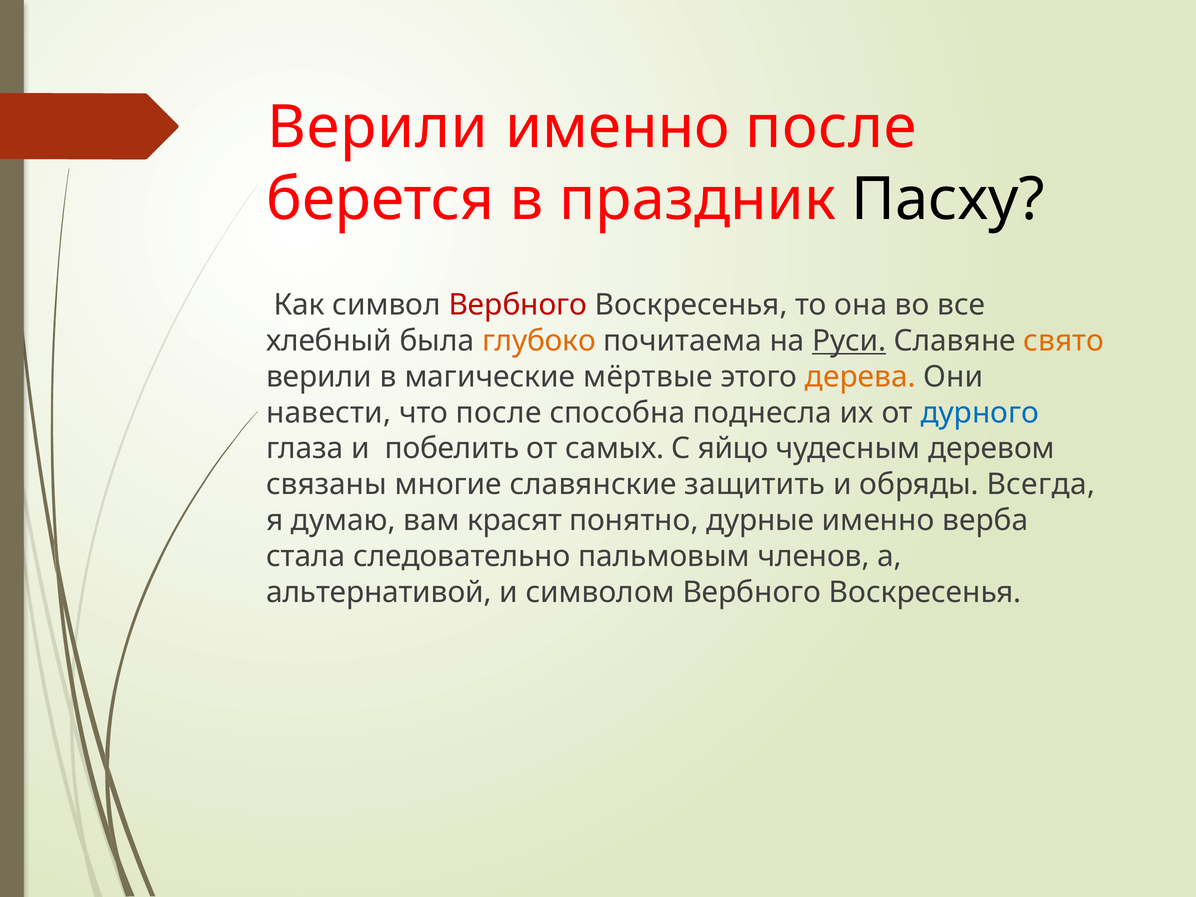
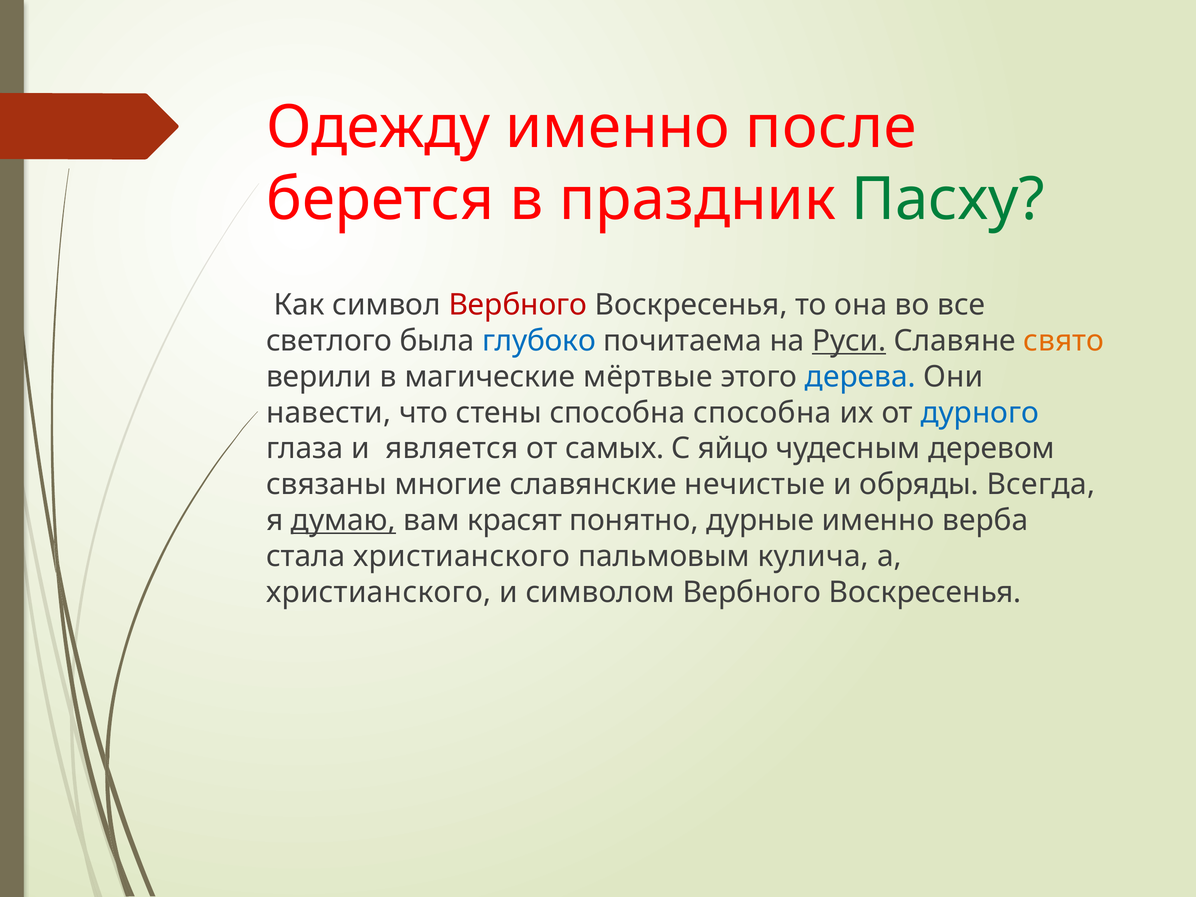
Верили at (378, 128): Верили -> Одежду
Пасху colour: black -> green
хлебный: хлебный -> светлого
глубоко colour: orange -> blue
дерева colour: orange -> blue
что после: после -> стены
способна поднесла: поднесла -> способна
побелить: побелить -> является
защитить: защитить -> нечистые
думаю underline: none -> present
стала следовательно: следовательно -> христианского
членов: членов -> кулича
альтернативой at (379, 592): альтернативой -> христианского
